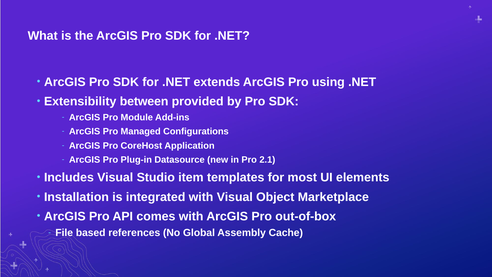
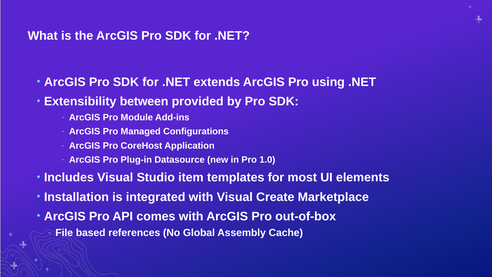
2.1: 2.1 -> 1.0
Object: Object -> Create
